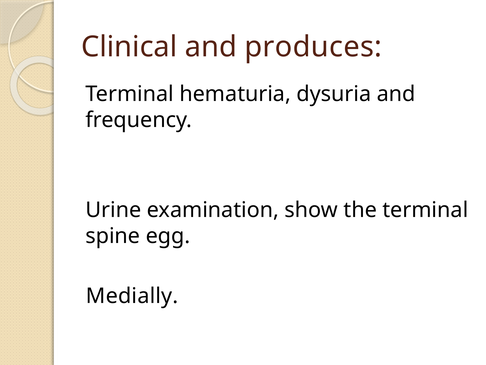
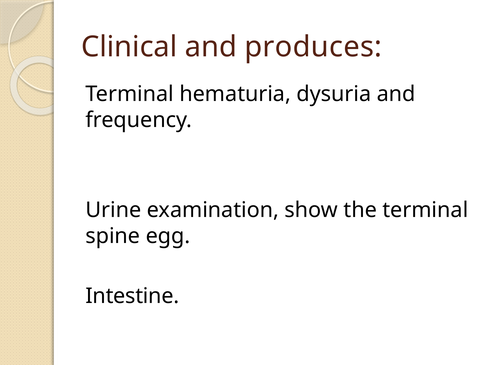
Medially: Medially -> Intestine
